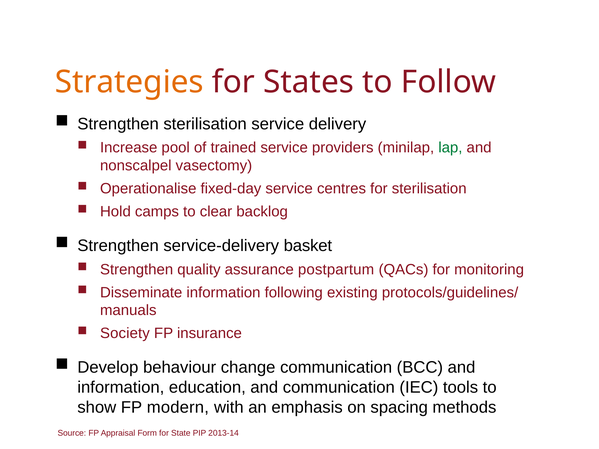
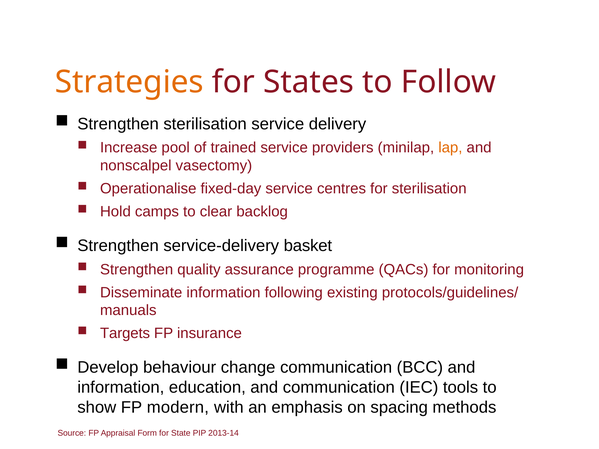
lap colour: green -> orange
postpartum: postpartum -> programme
Society: Society -> Targets
